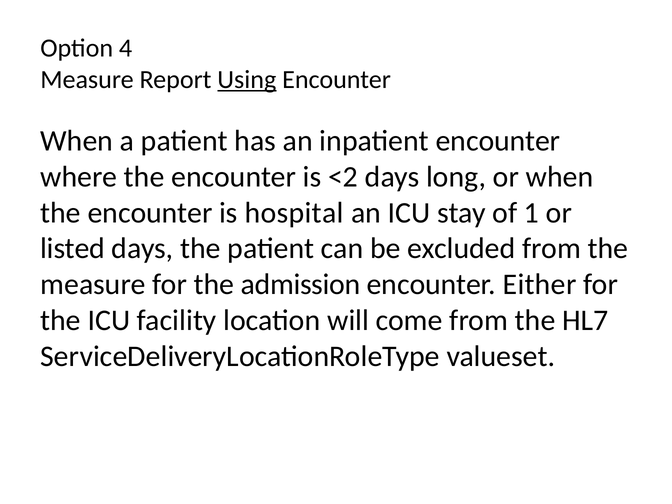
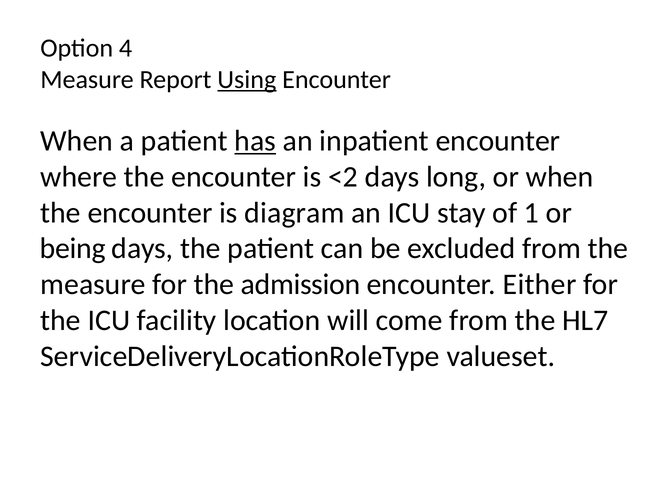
has underline: none -> present
hospital: hospital -> diagram
listed: listed -> being
